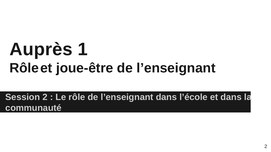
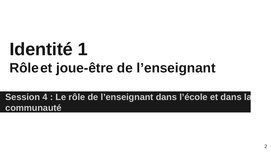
Auprès: Auprès -> Identité
Session 2: 2 -> 4
